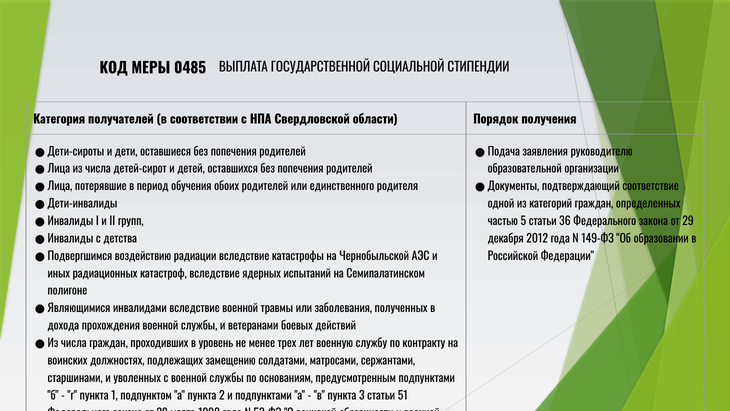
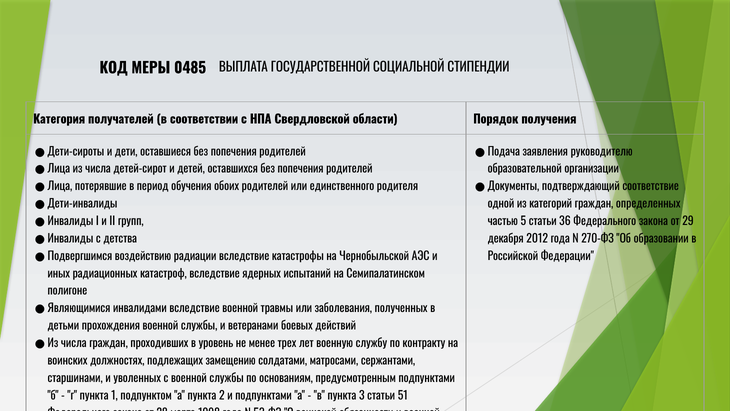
149-ФЗ: 149-ФЗ -> 270-ФЗ
дохода: дохода -> детьми
